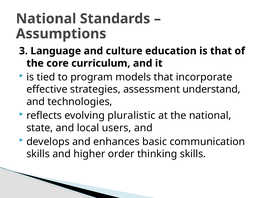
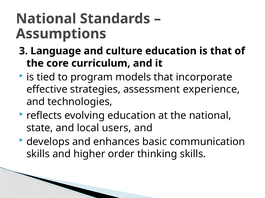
understand: understand -> experience
evolving pluralistic: pluralistic -> education
